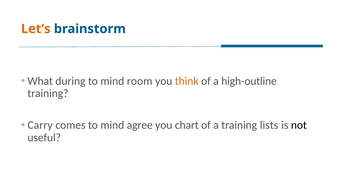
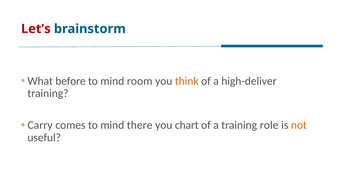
Let’s colour: orange -> red
during: during -> before
high-outline: high-outline -> high-deliver
agree: agree -> there
lists: lists -> role
not colour: black -> orange
